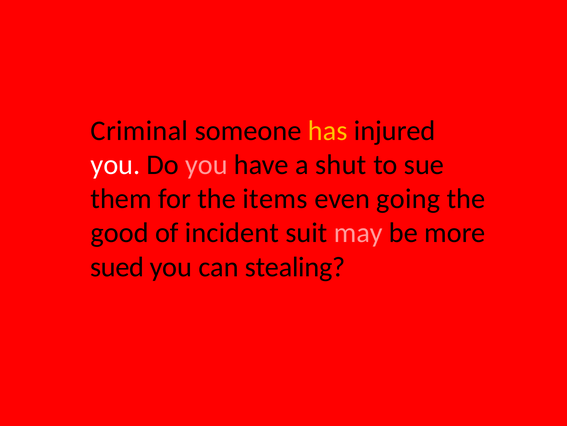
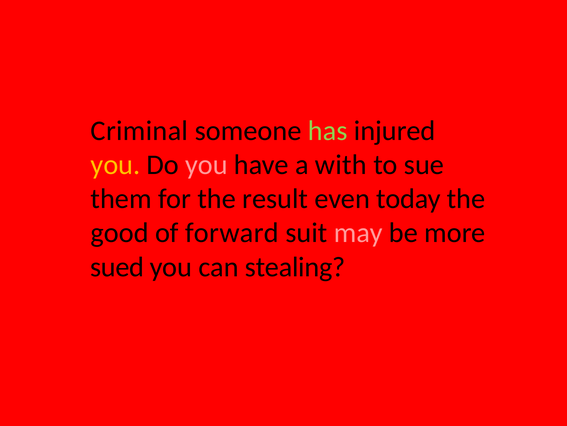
has colour: yellow -> light green
you at (115, 164) colour: white -> yellow
shut: shut -> with
items: items -> result
going: going -> today
incident: incident -> forward
